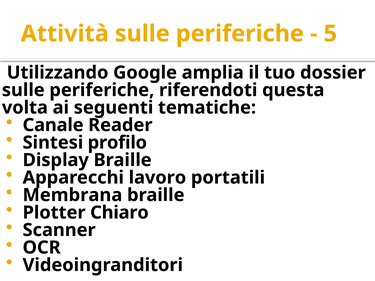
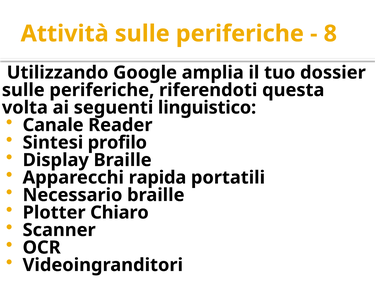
5: 5 -> 8
tematiche: tematiche -> linguistico
lavoro: lavoro -> rapida
Membrana: Membrana -> Necessario
